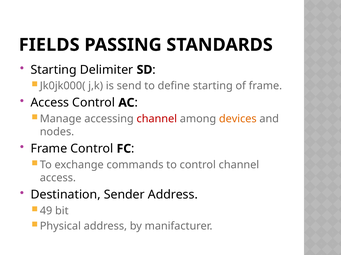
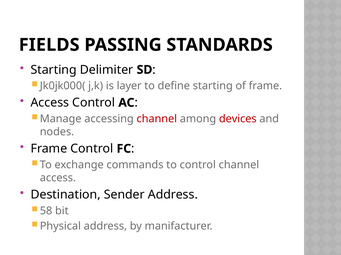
send: send -> layer
devices colour: orange -> red
49: 49 -> 58
